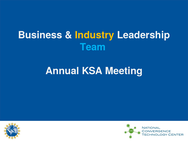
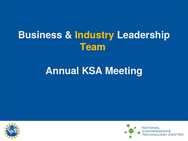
Team colour: light blue -> yellow
